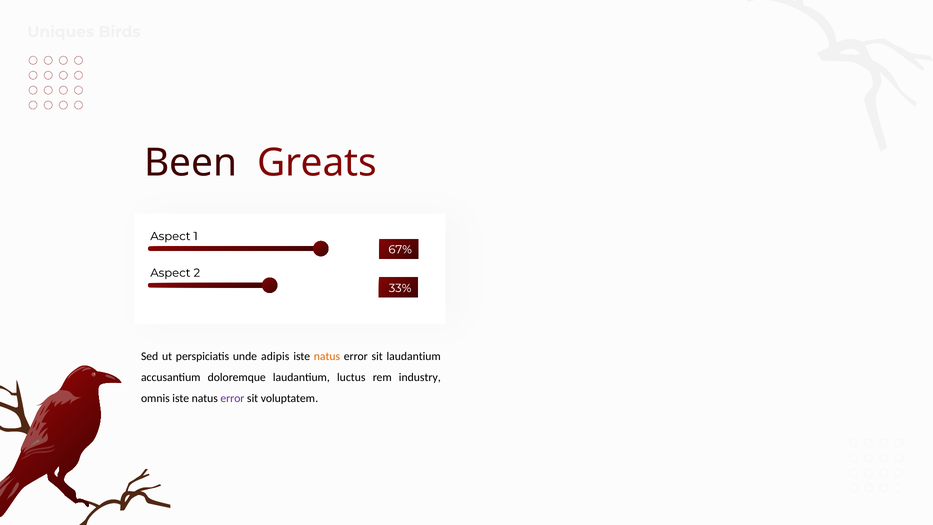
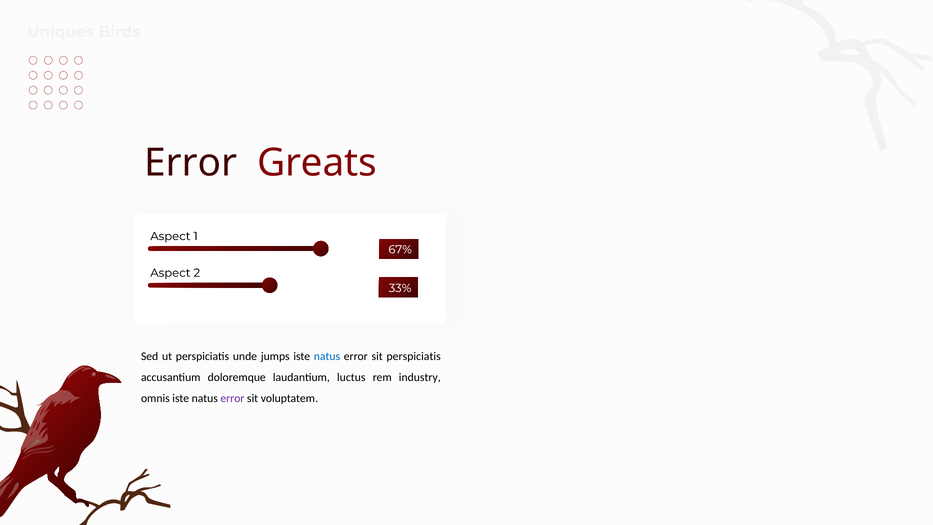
Been at (191, 163): Been -> Error
adipis: adipis -> jumps
natus at (327, 356) colour: orange -> blue
sit laudantium: laudantium -> perspiciatis
